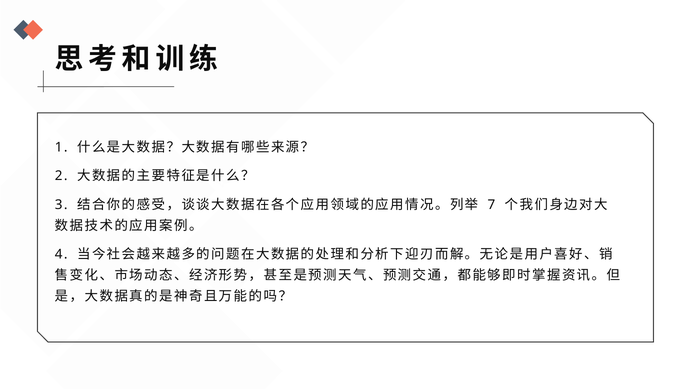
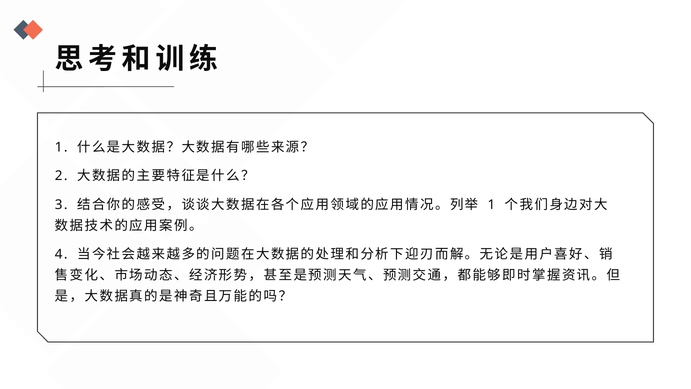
7 at (491, 204): 7 -> 1
